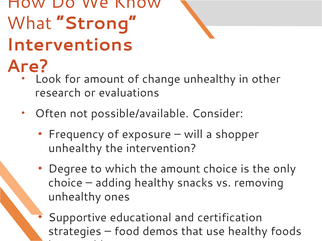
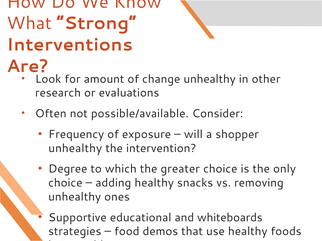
the amount: amount -> greater
certification: certification -> whiteboards
